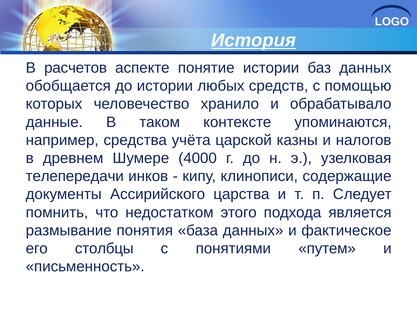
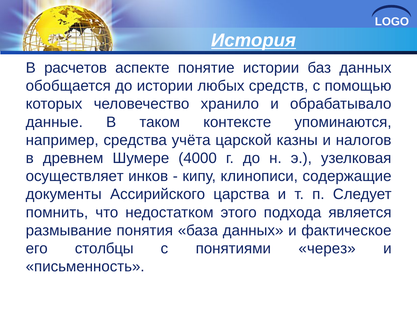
телепередачи: телепередачи -> осуществляет
путем: путем -> через
